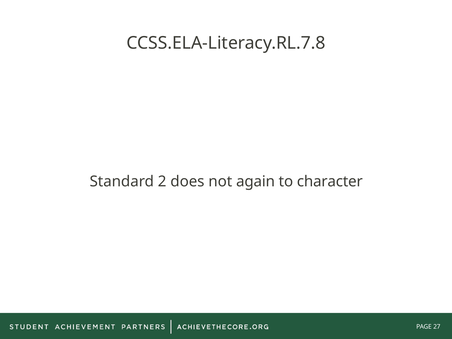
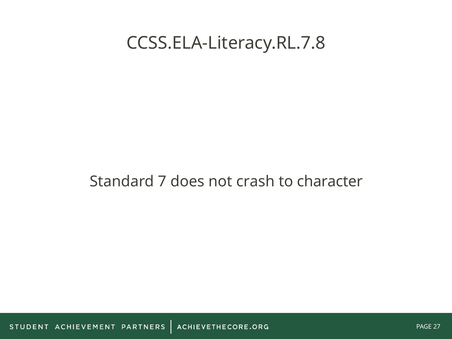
2: 2 -> 7
again: again -> crash
